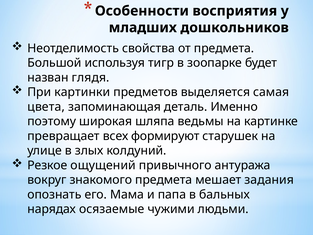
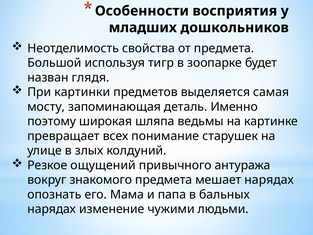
цвета: цвета -> мосту
формируют: формируют -> понимание
мешает задания: задания -> нарядах
осязаемые: осязаемые -> изменение
